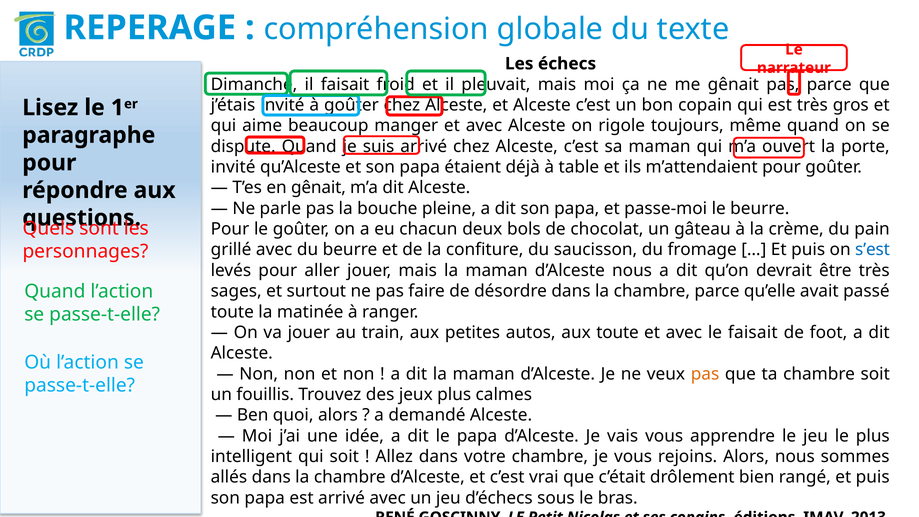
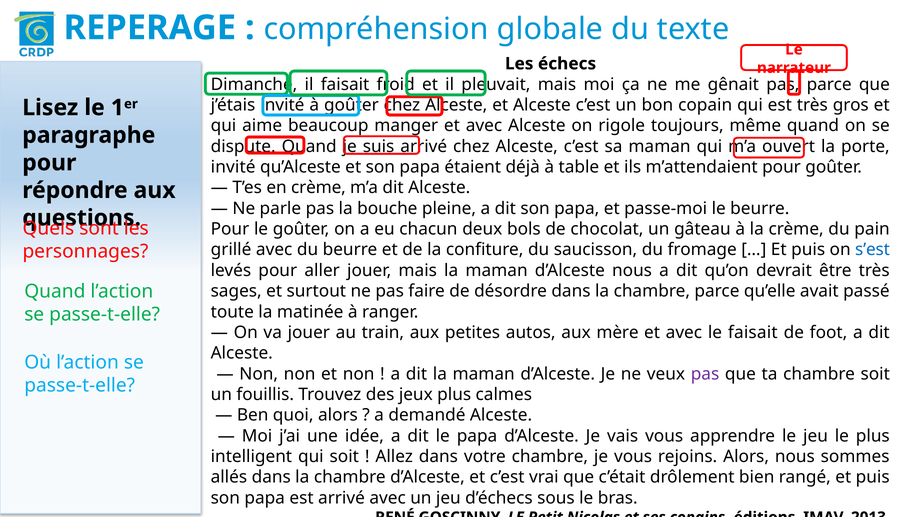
en gênait: gênait -> crème
aux toute: toute -> mère
pas at (705, 374) colour: orange -> purple
